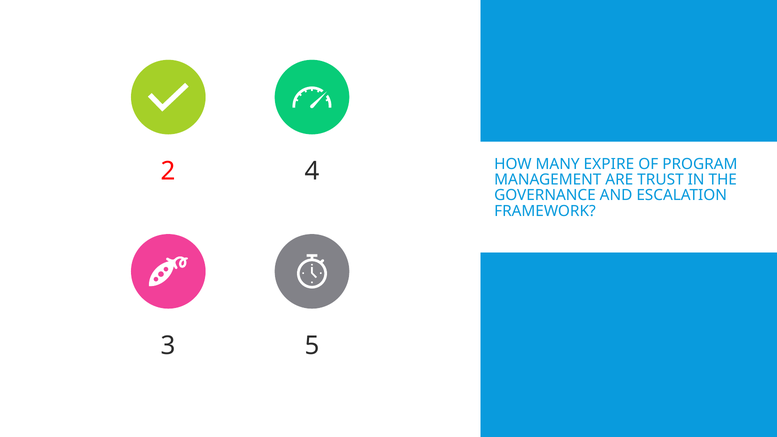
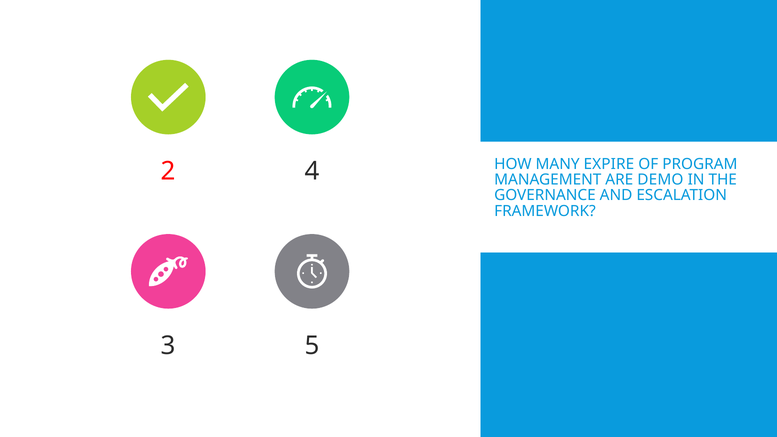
TRUST: TRUST -> DEMO
